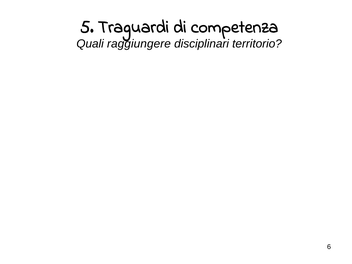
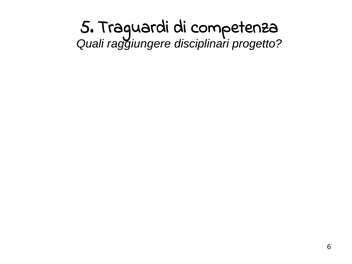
territorio: territorio -> progetto
